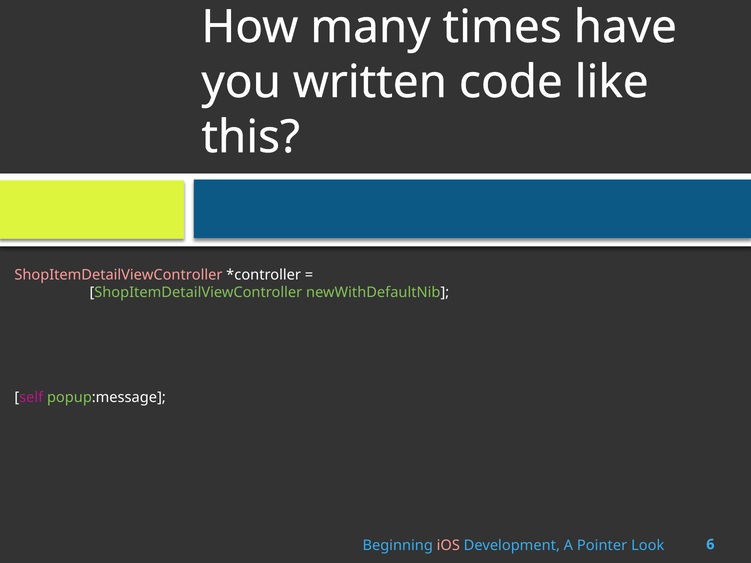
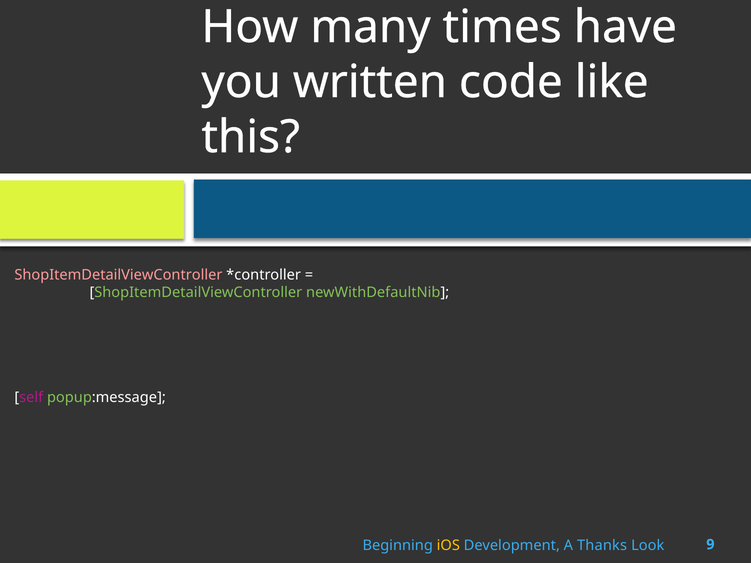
iOS colour: pink -> yellow
Pointer: Pointer -> Thanks
6: 6 -> 9
